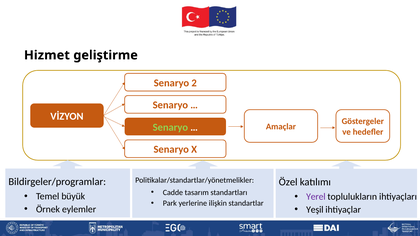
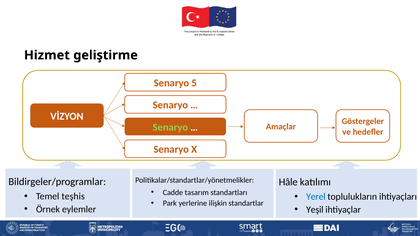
2: 2 -> 5
Özel: Özel -> Hâle
büyük: büyük -> teşhis
Yerel colour: purple -> blue
